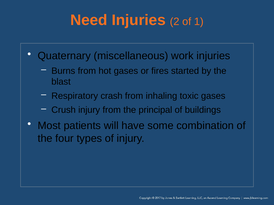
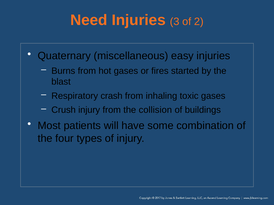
2: 2 -> 3
1: 1 -> 2
work: work -> easy
principal: principal -> collision
